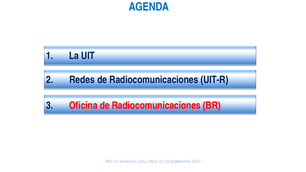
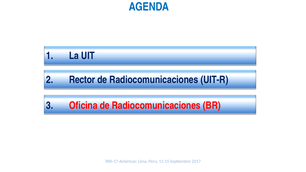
Redes: Redes -> Rector
